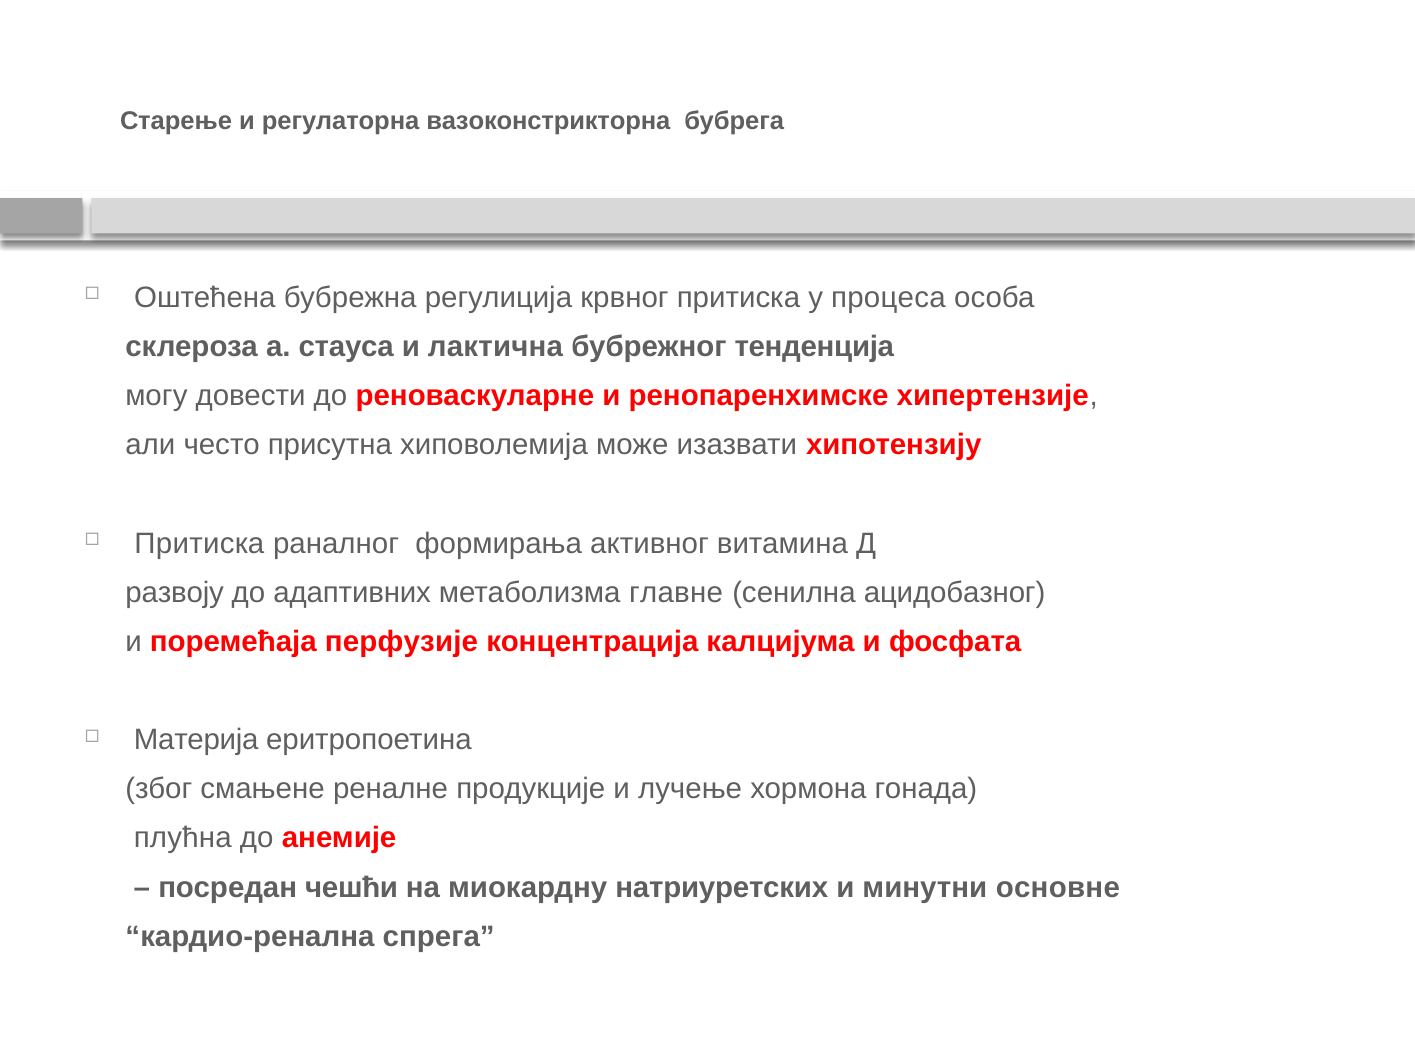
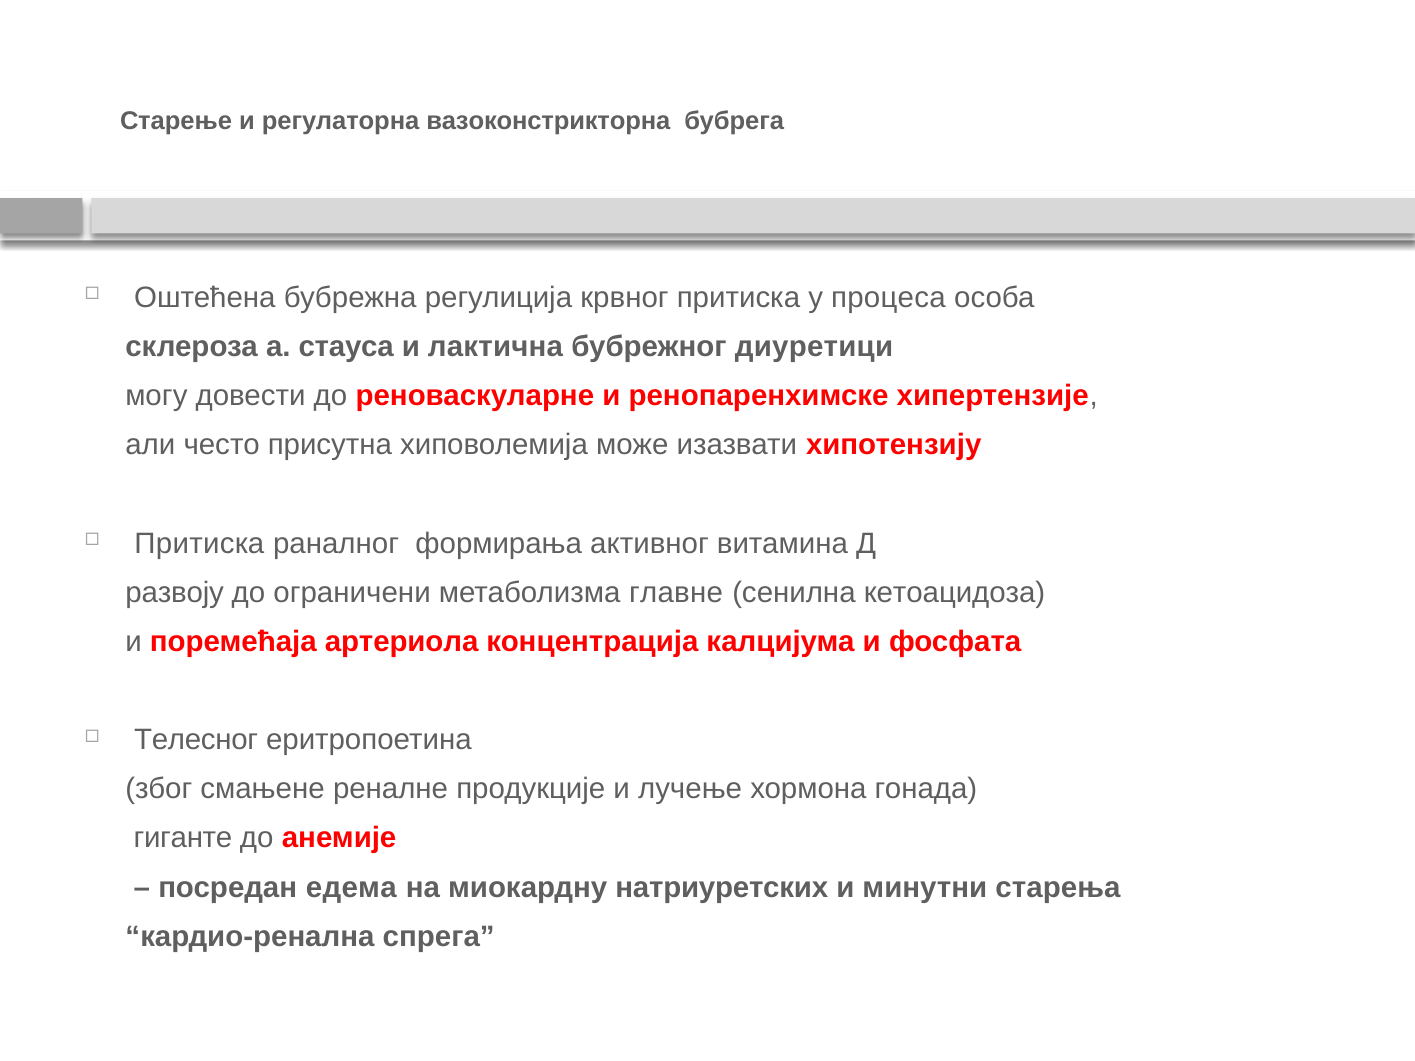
тенденција: тенденција -> диуретици
адаптивних: адаптивних -> ограничени
ацидобазног: ацидобазног -> кетоацидоза
перфузије: перфузије -> артериола
Материја: Материја -> Телесног
плућна: плућна -> гиганте
чешћи: чешћи -> едема
основне: основне -> старења
